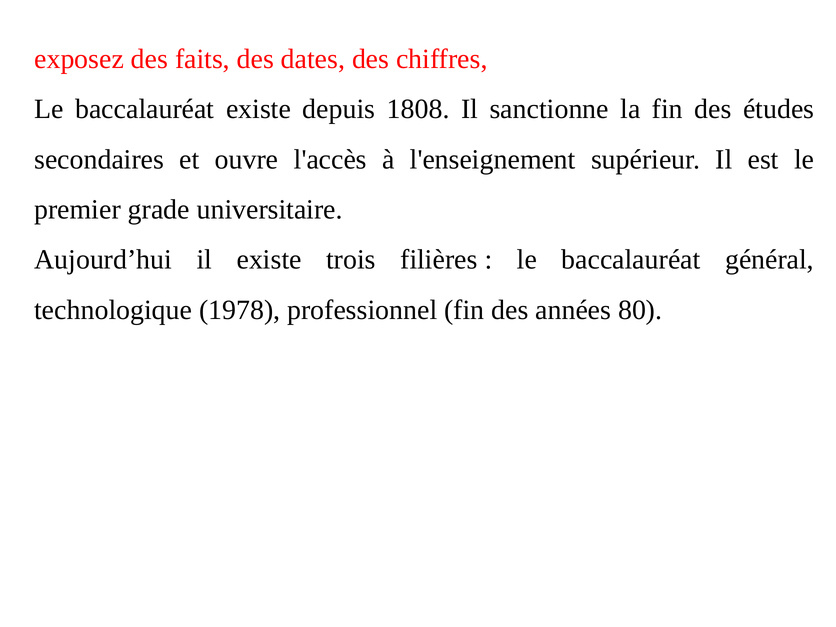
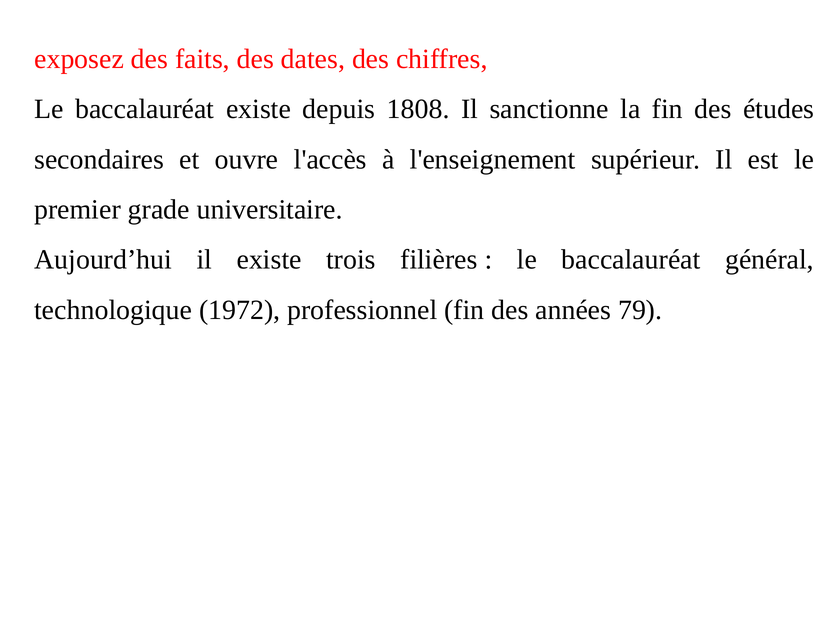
1978: 1978 -> 1972
80: 80 -> 79
